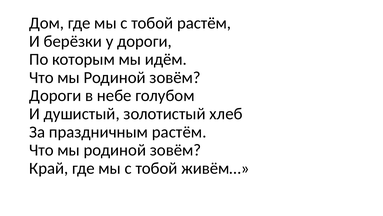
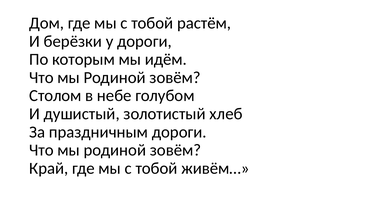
Дороги at (55, 95): Дороги -> Столом
праздничным растём: растём -> дороги
